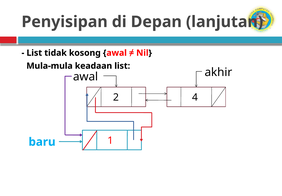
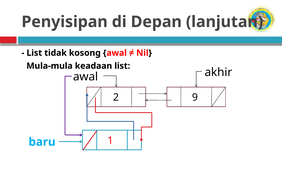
4: 4 -> 9
